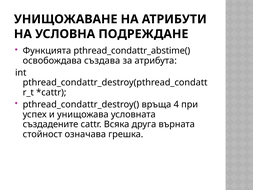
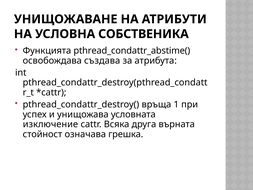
ПОДРЕЖДАНЕ: ПОДРЕЖДАНЕ -> СОБСТВЕНИКА
4: 4 -> 1
създадените: създадените -> изключение
